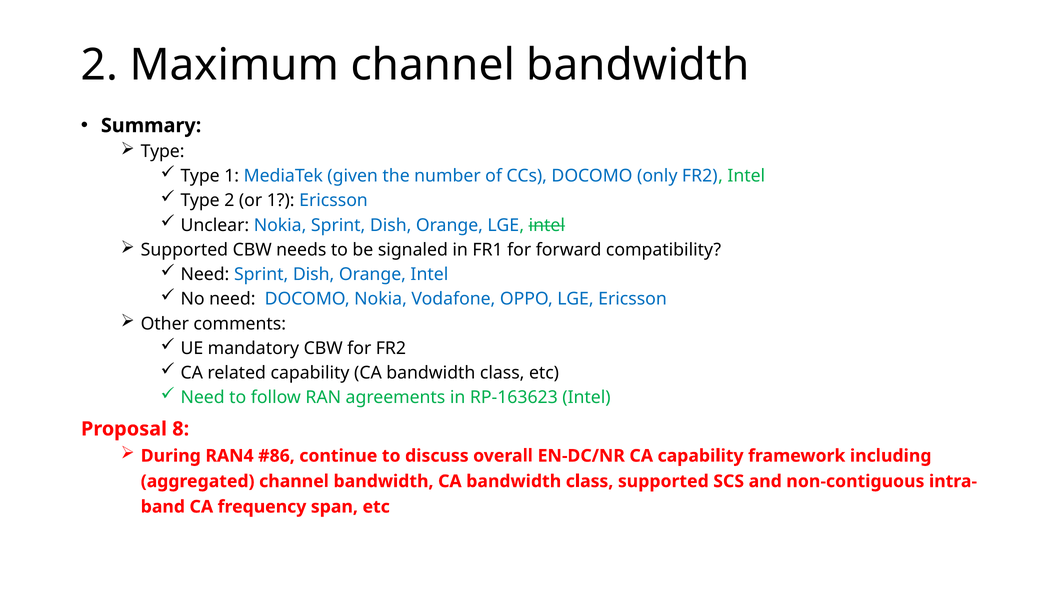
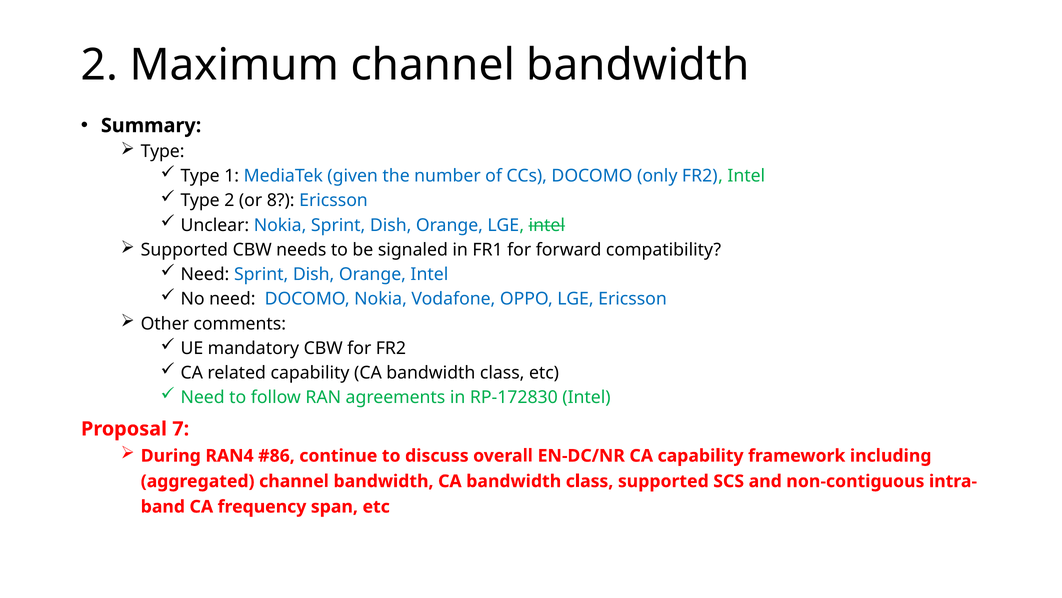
or 1: 1 -> 8
RP-163623: RP-163623 -> RP-172830
8: 8 -> 7
